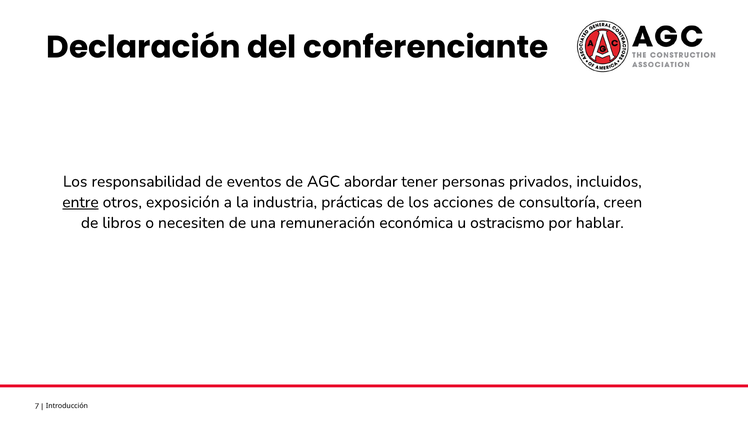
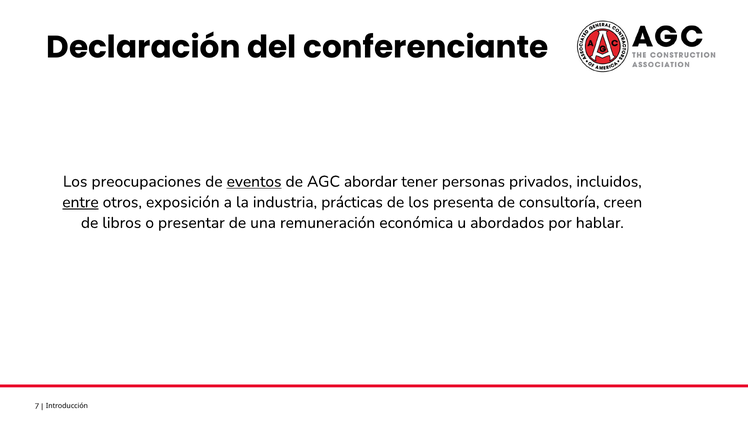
responsabilidad: responsabilidad -> preocupaciones
eventos underline: none -> present
acciones: acciones -> presenta
necesiten: necesiten -> presentar
ostracismo: ostracismo -> abordados
